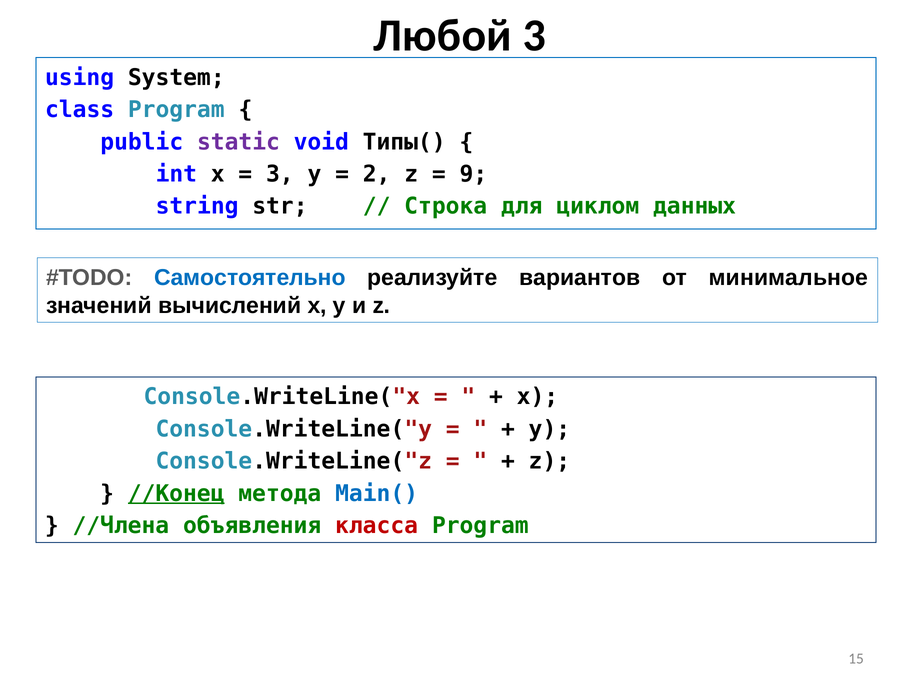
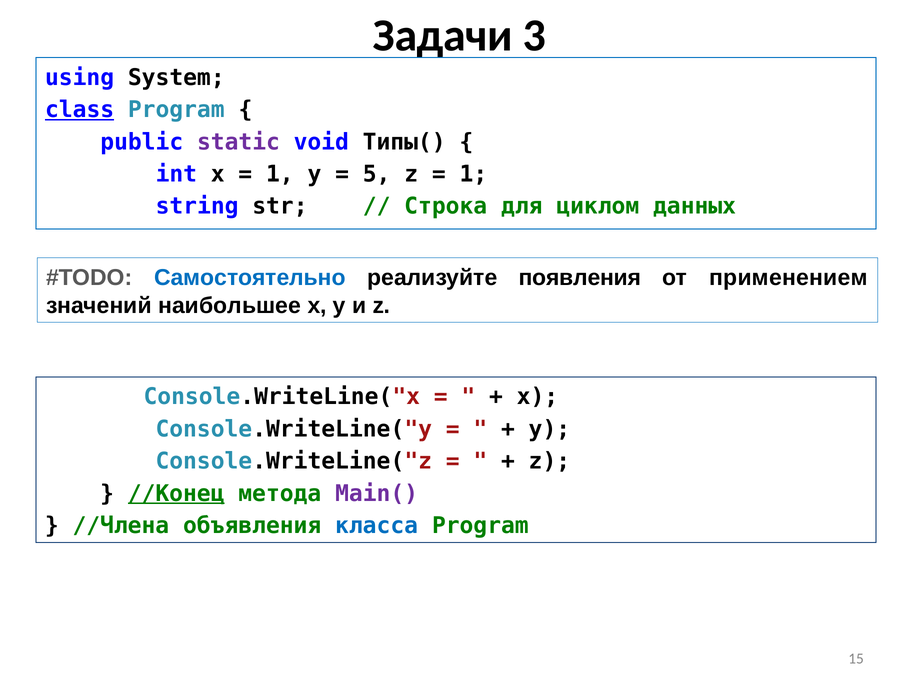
Любой: Любой -> Задачи
class underline: none -> present
3 at (280, 174): 3 -> 1
2: 2 -> 5
9 at (473, 174): 9 -> 1
вариантов: вариантов -> появления
минимальное: минимальное -> применением
вычислений: вычислений -> наибольшее
Main( colour: blue -> purple
класса colour: red -> blue
